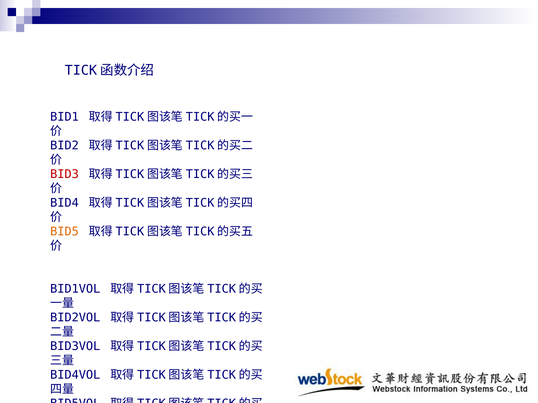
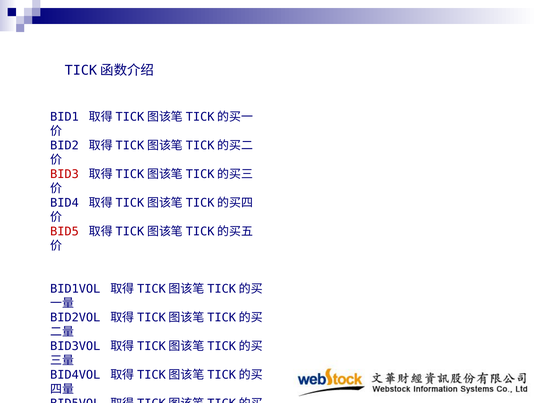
BID5 colour: orange -> red
